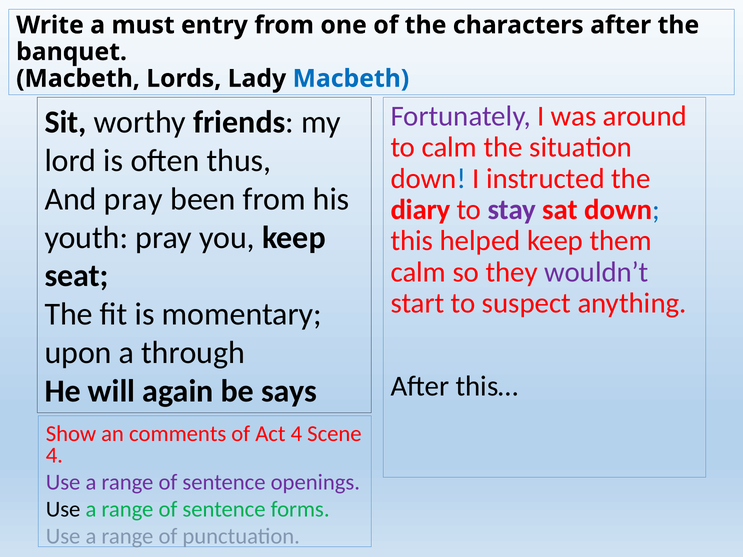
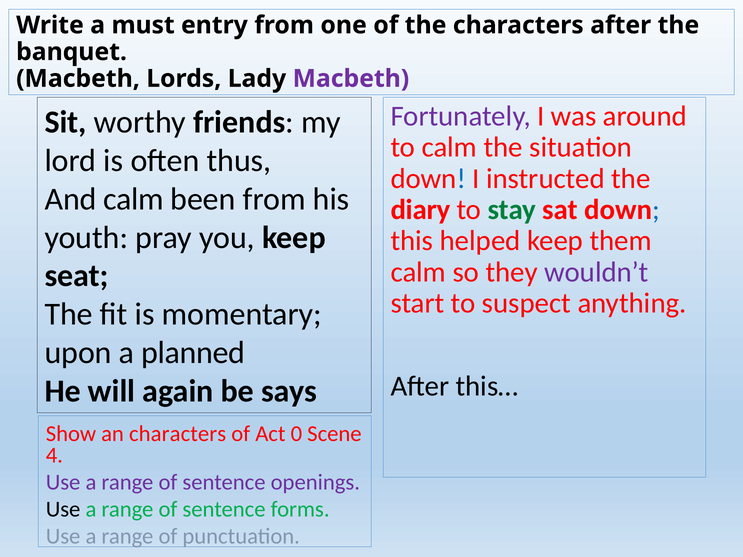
Macbeth at (351, 79) colour: blue -> purple
And pray: pray -> calm
stay colour: purple -> green
through: through -> planned
an comments: comments -> characters
Act 4: 4 -> 0
